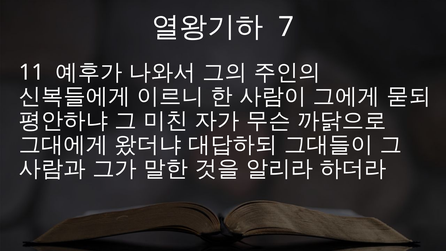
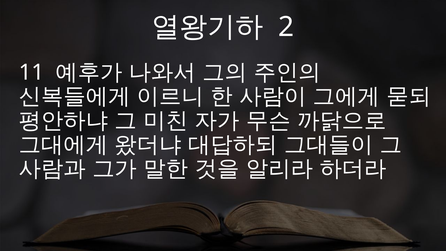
7: 7 -> 2
